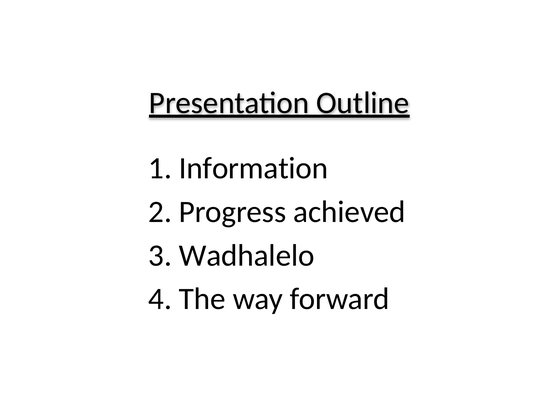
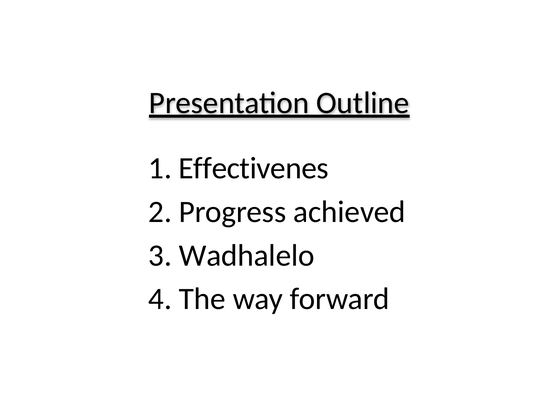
Information: Information -> Effectivenes
